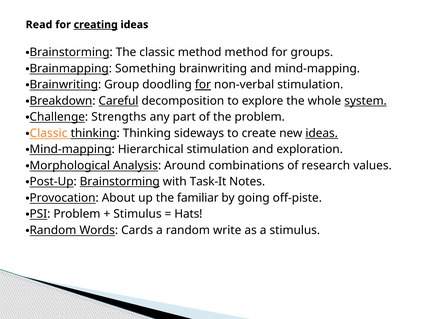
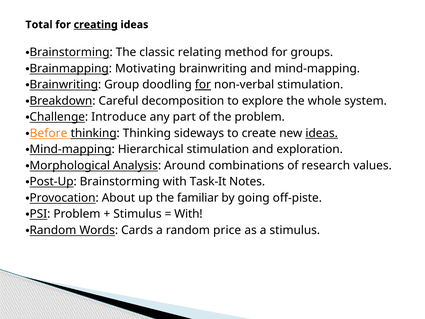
Read: Read -> Total
classic method: method -> relating
Something: Something -> Motivating
Careful underline: present -> none
system underline: present -> none
Strengths: Strengths -> Introduce
Classic at (49, 133): Classic -> Before
Brainstorming at (120, 182) underline: present -> none
Hats at (188, 214): Hats -> With
write: write -> price
